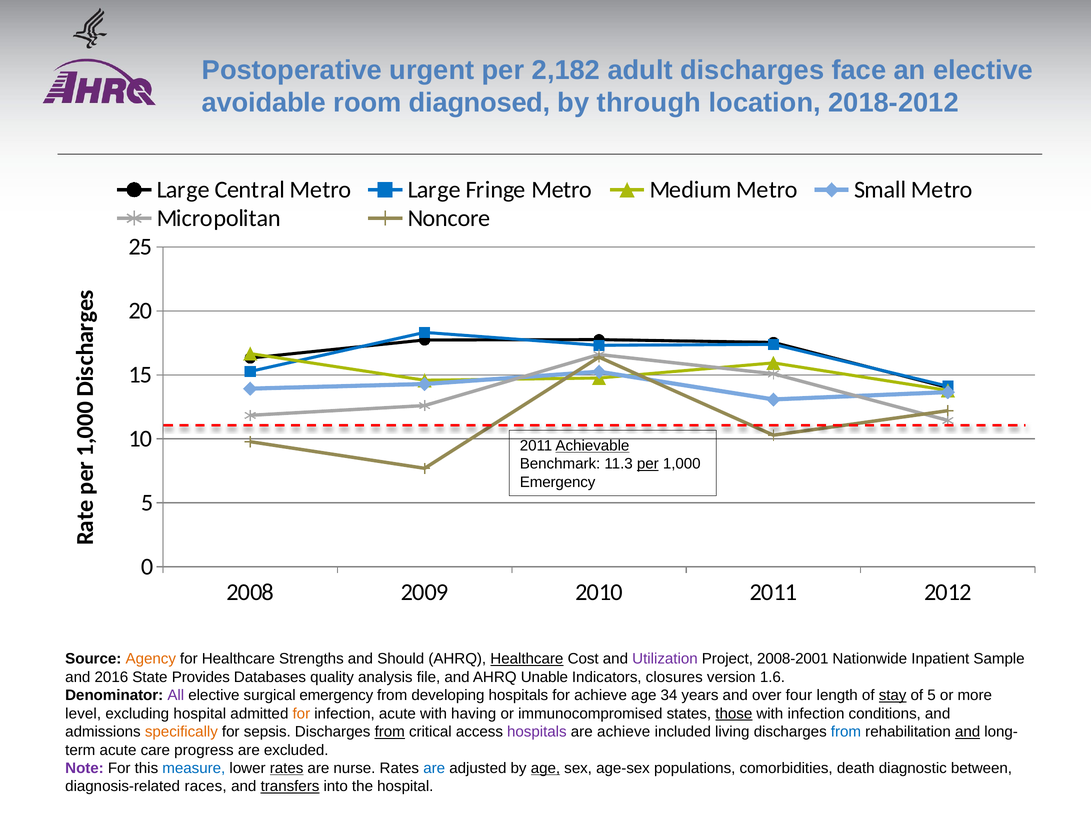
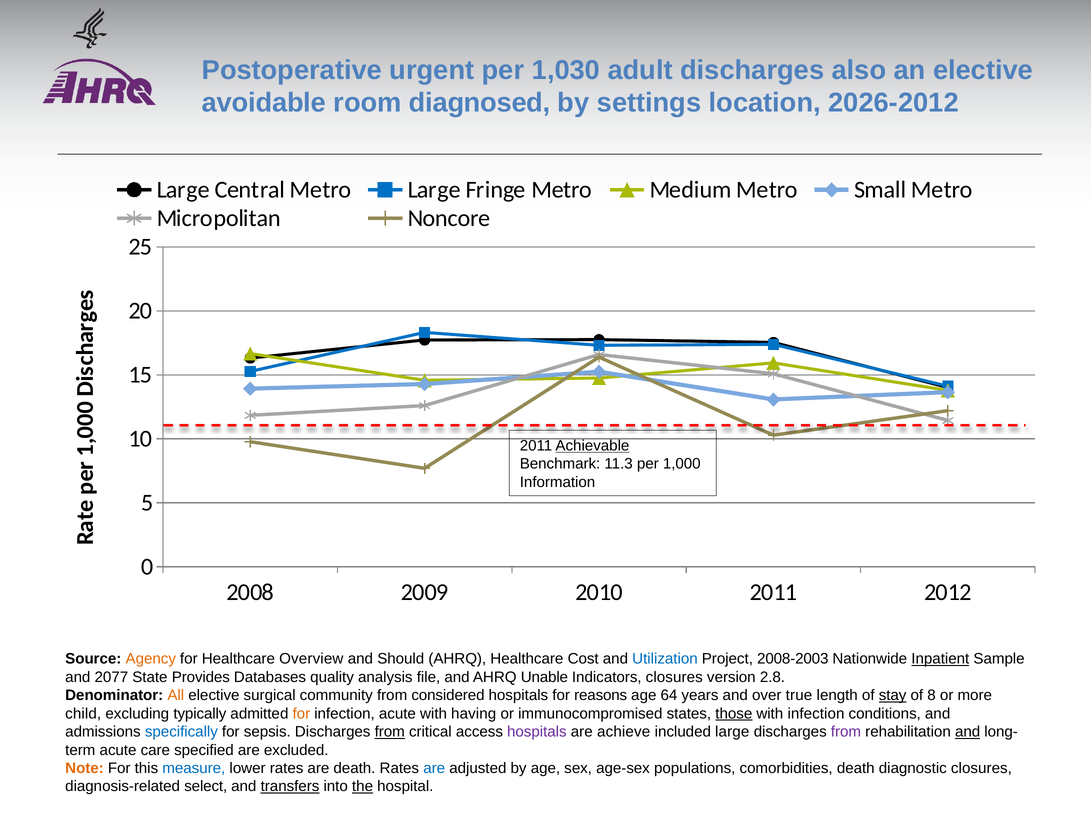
2,182: 2,182 -> 1,030
face: face -> also
through: through -> settings
2018-2012: 2018-2012 -> 2026-2012
per at (648, 464) underline: present -> none
Emergency at (558, 482): Emergency -> Information
Strengths: Strengths -> Overview
Healthcare at (527, 659) underline: present -> none
Utilization colour: purple -> blue
2008-2001: 2008-2001 -> 2008-2003
Inpatient underline: none -> present
2016: 2016 -> 2077
1.6: 1.6 -> 2.8
All colour: purple -> orange
surgical emergency: emergency -> community
developing: developing -> considered
for achieve: achieve -> reasons
34: 34 -> 64
four: four -> true
of 5: 5 -> 8
level: level -> child
excluding hospital: hospital -> typically
specifically colour: orange -> blue
included living: living -> large
from at (846, 732) colour: blue -> purple
progress: progress -> specified
Note colour: purple -> orange
rates at (287, 768) underline: present -> none
are nurse: nurse -> death
age at (545, 768) underline: present -> none
diagnostic between: between -> closures
races: races -> select
the underline: none -> present
